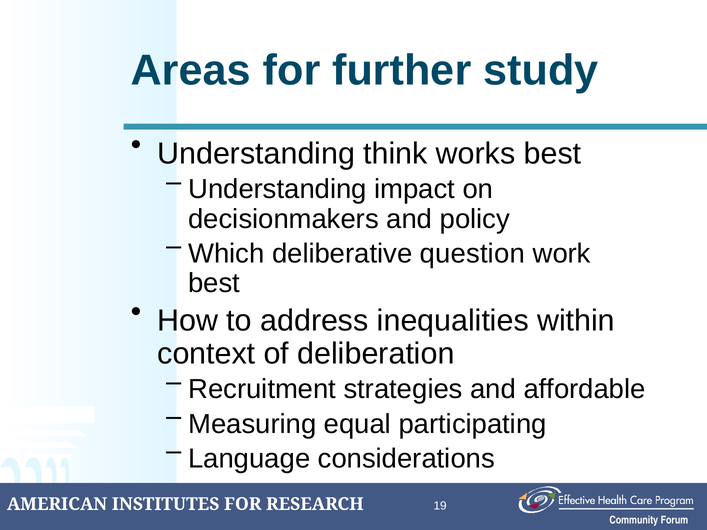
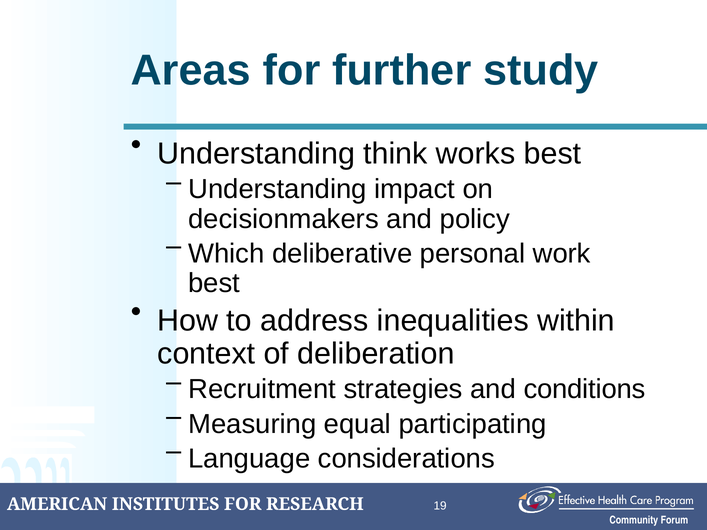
question: question -> personal
affordable: affordable -> conditions
